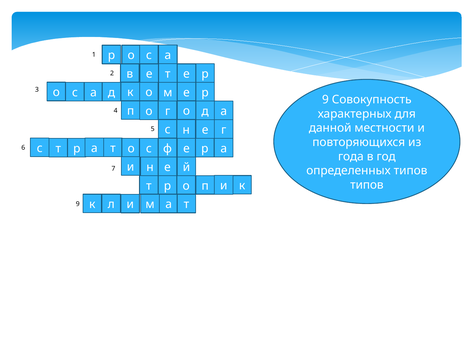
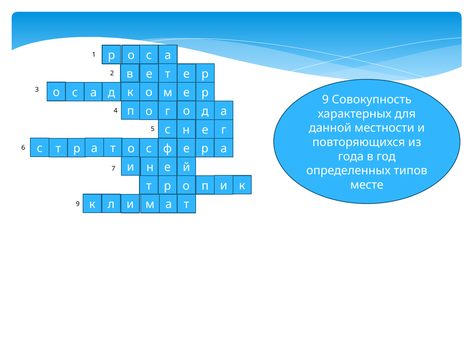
типов at (367, 185): типов -> месте
